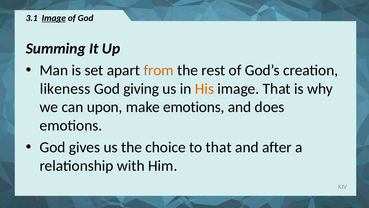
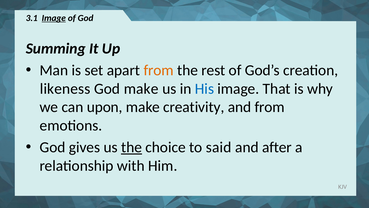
God giving: giving -> make
His colour: orange -> blue
make emotions: emotions -> creativity
and does: does -> from
the at (132, 147) underline: none -> present
to that: that -> said
